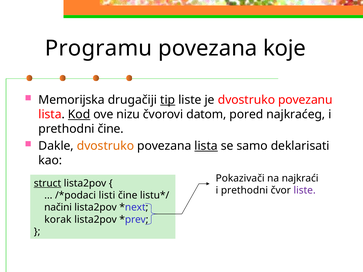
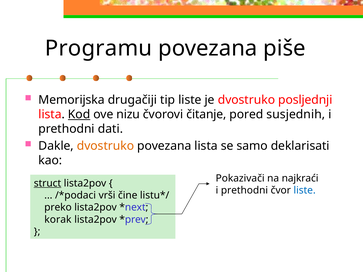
koje: koje -> piše
tip underline: present -> none
povezanu: povezanu -> posljednji
datom: datom -> čitanje
najkraćeg: najkraćeg -> susjednih
prethodni čine: čine -> dati
lista at (206, 146) underline: present -> none
liste at (305, 191) colour: purple -> blue
listi: listi -> vrši
načini: načini -> preko
